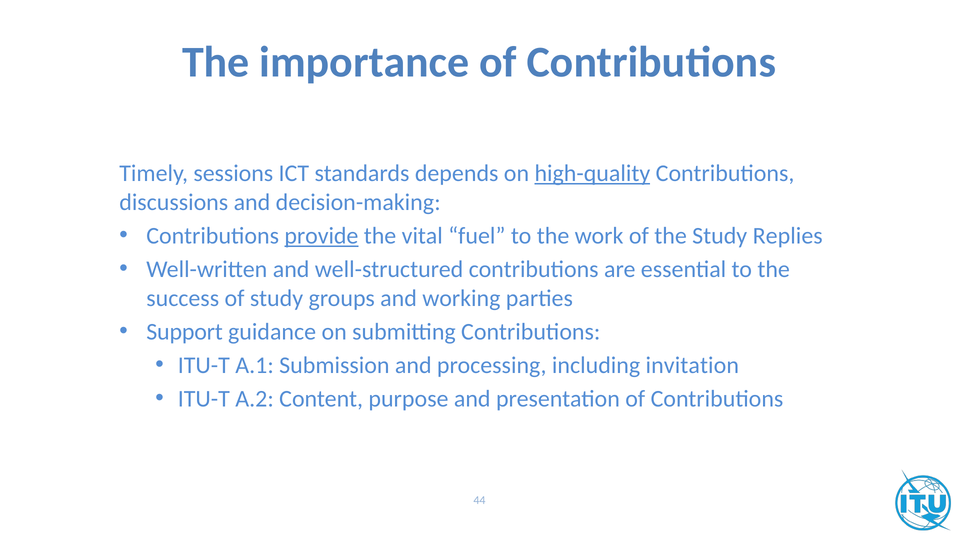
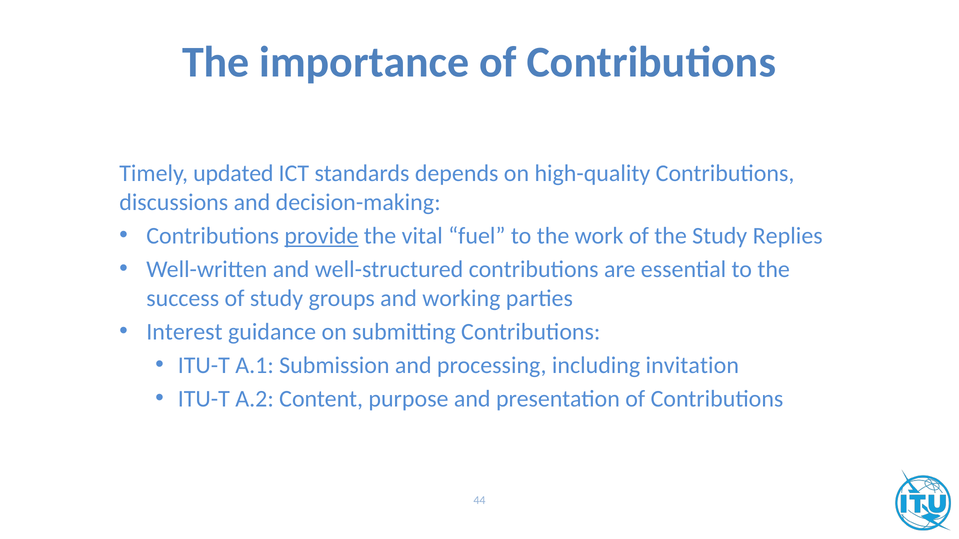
sessions: sessions -> updated
high-quality underline: present -> none
Support: Support -> Interest
